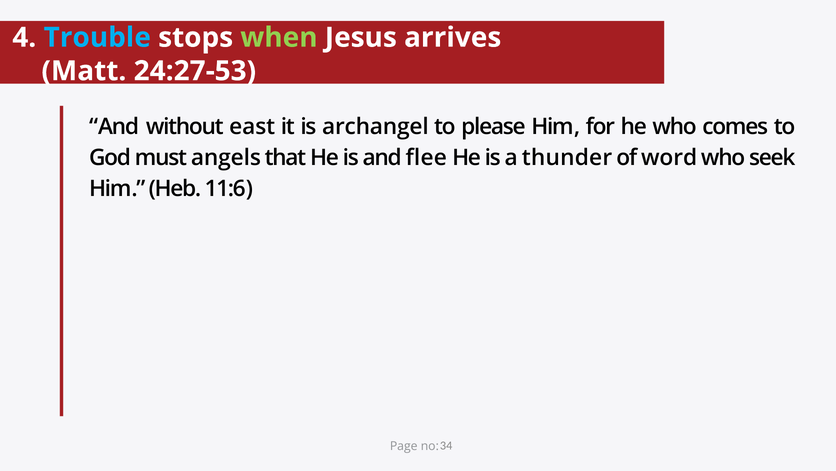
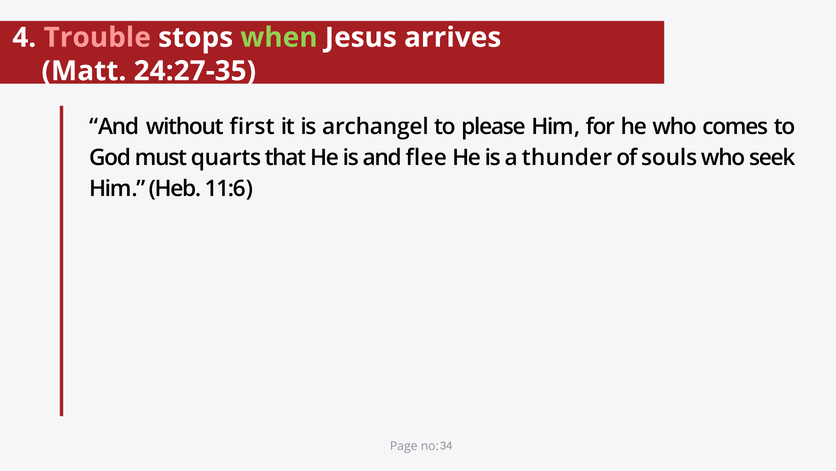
Trouble colour: light blue -> pink
24:27-53: 24:27-53 -> 24:27-35
east: east -> first
angels: angels -> quarts
word: word -> souls
